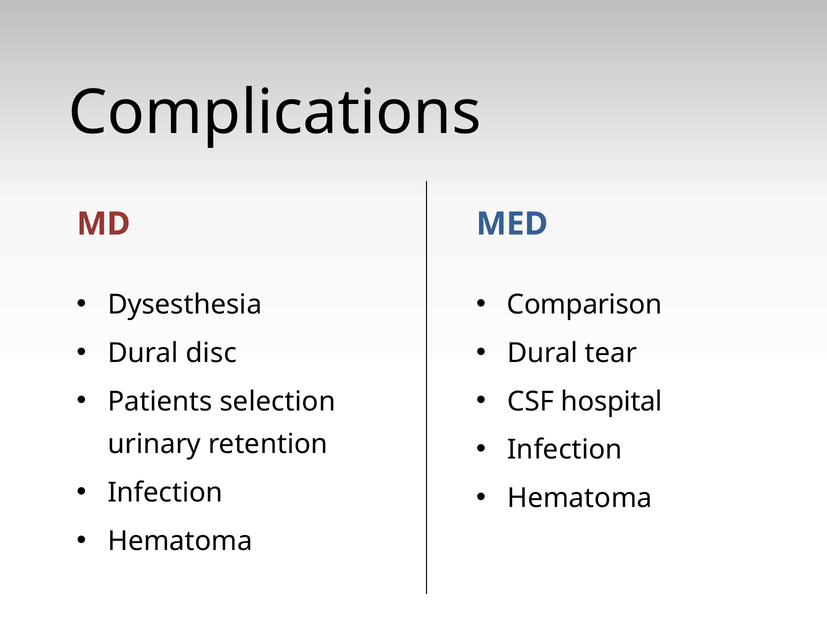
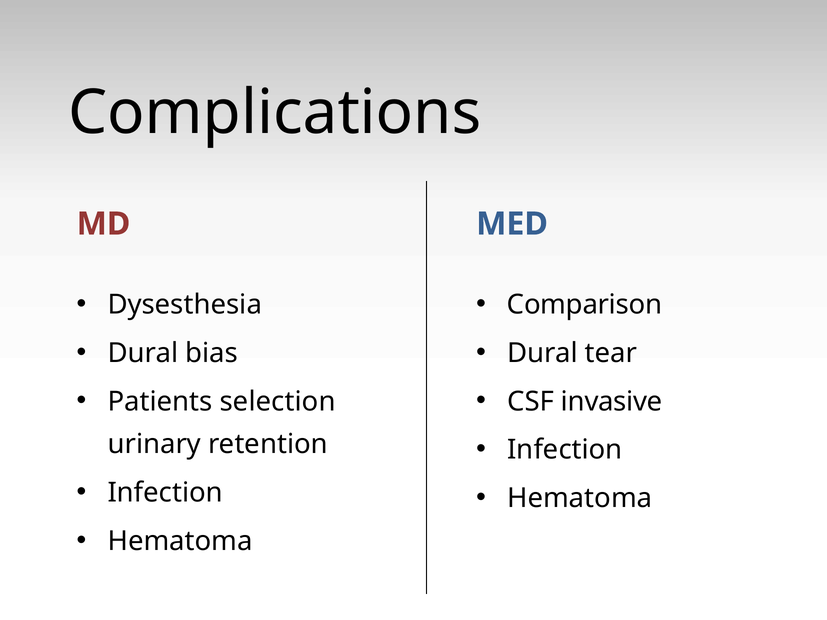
disc: disc -> bias
hospital: hospital -> invasive
